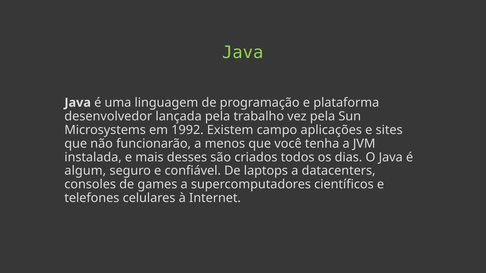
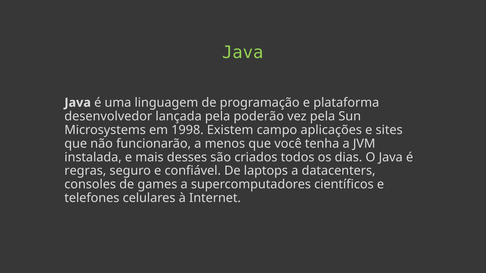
trabalho: trabalho -> poderão
1992: 1992 -> 1998
algum: algum -> regras
